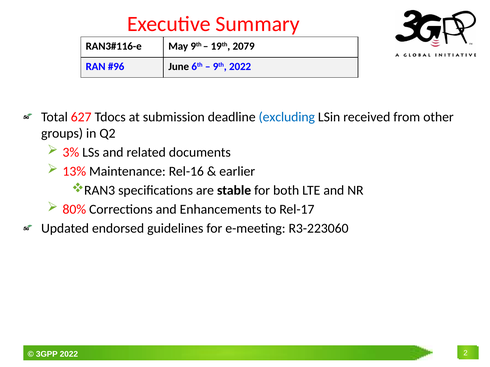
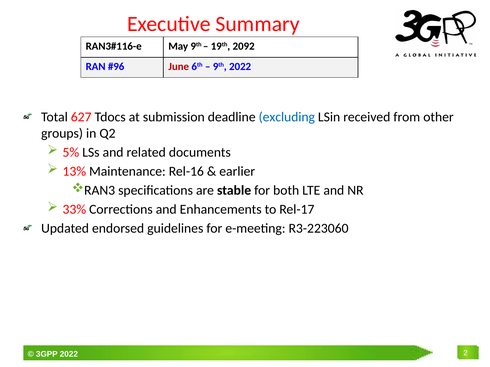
2079: 2079 -> 2092
June colour: black -> red
3%: 3% -> 5%
80%: 80% -> 33%
